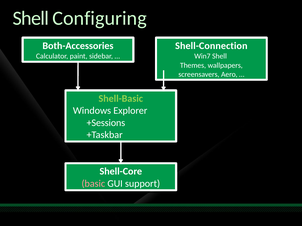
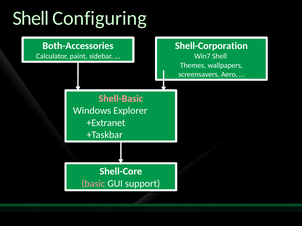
Shell-Connection: Shell-Connection -> Shell-Corporation
Shell-Basic colour: light green -> pink
+Sessions: +Sessions -> +Extranet
